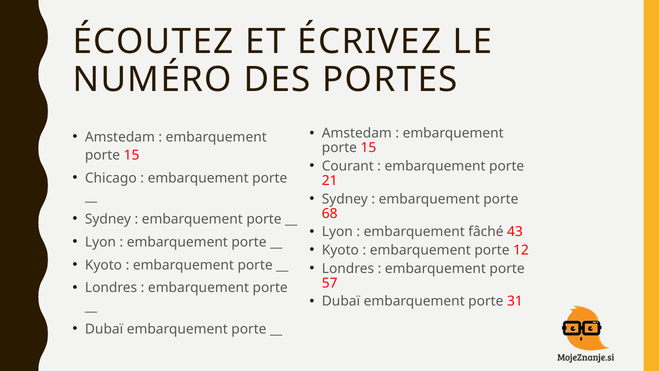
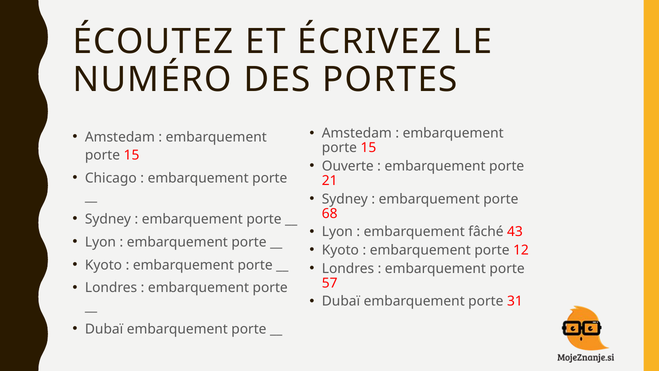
Courant: Courant -> Ouverte
